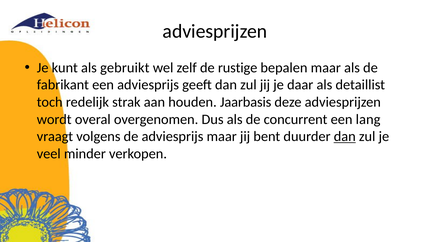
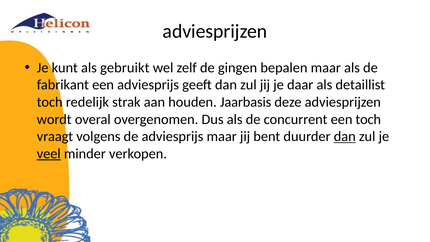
rustige: rustige -> gingen
een lang: lang -> toch
veel underline: none -> present
